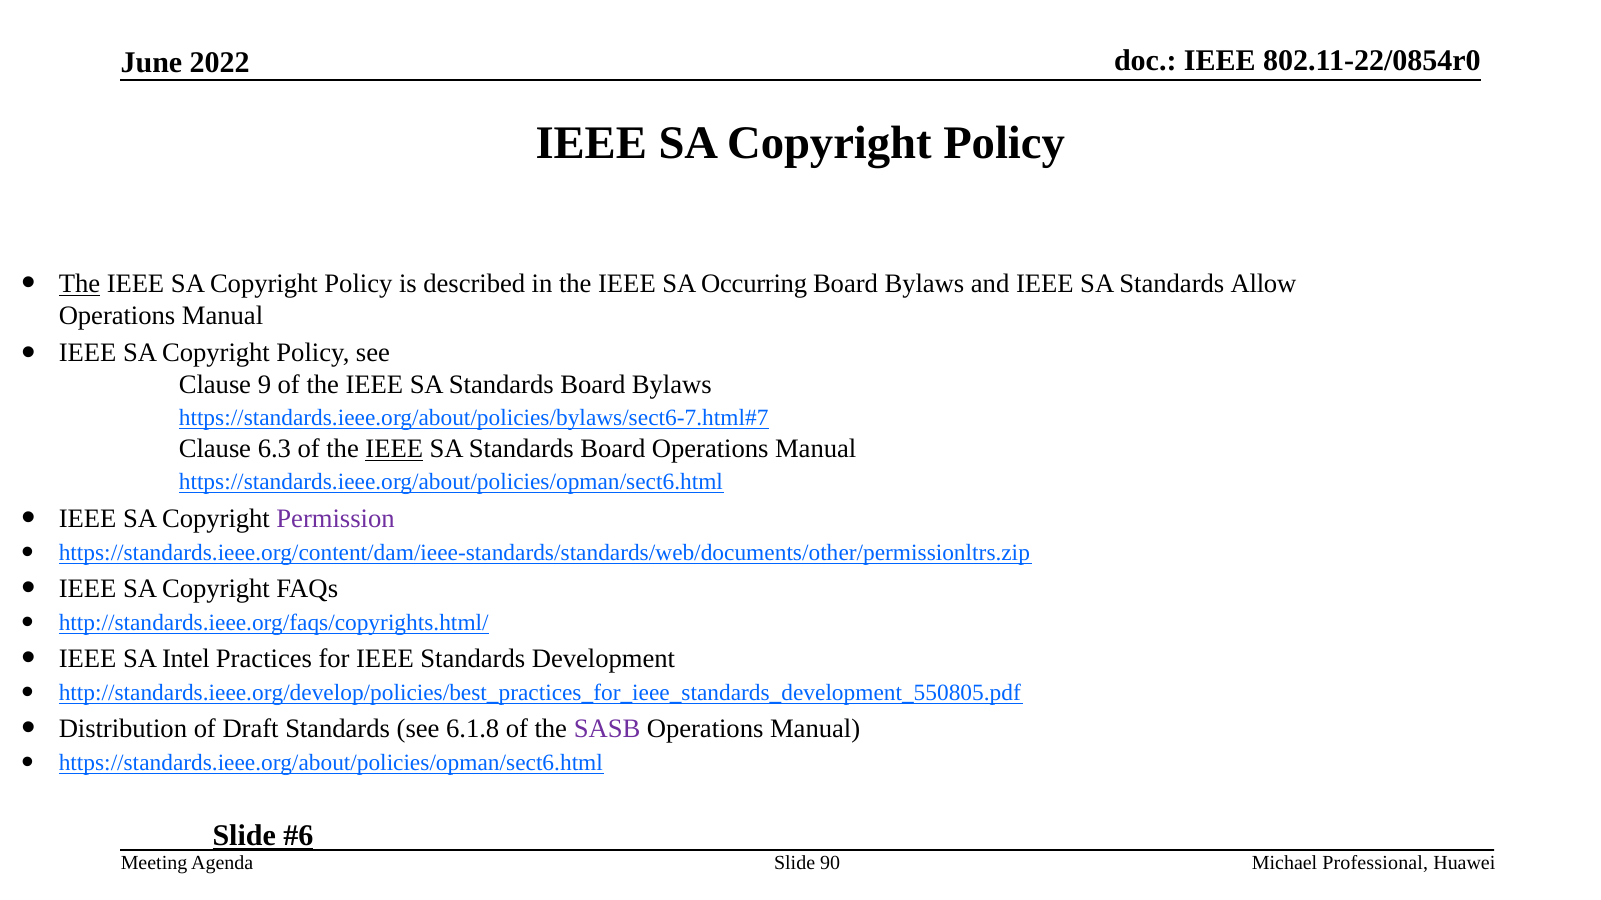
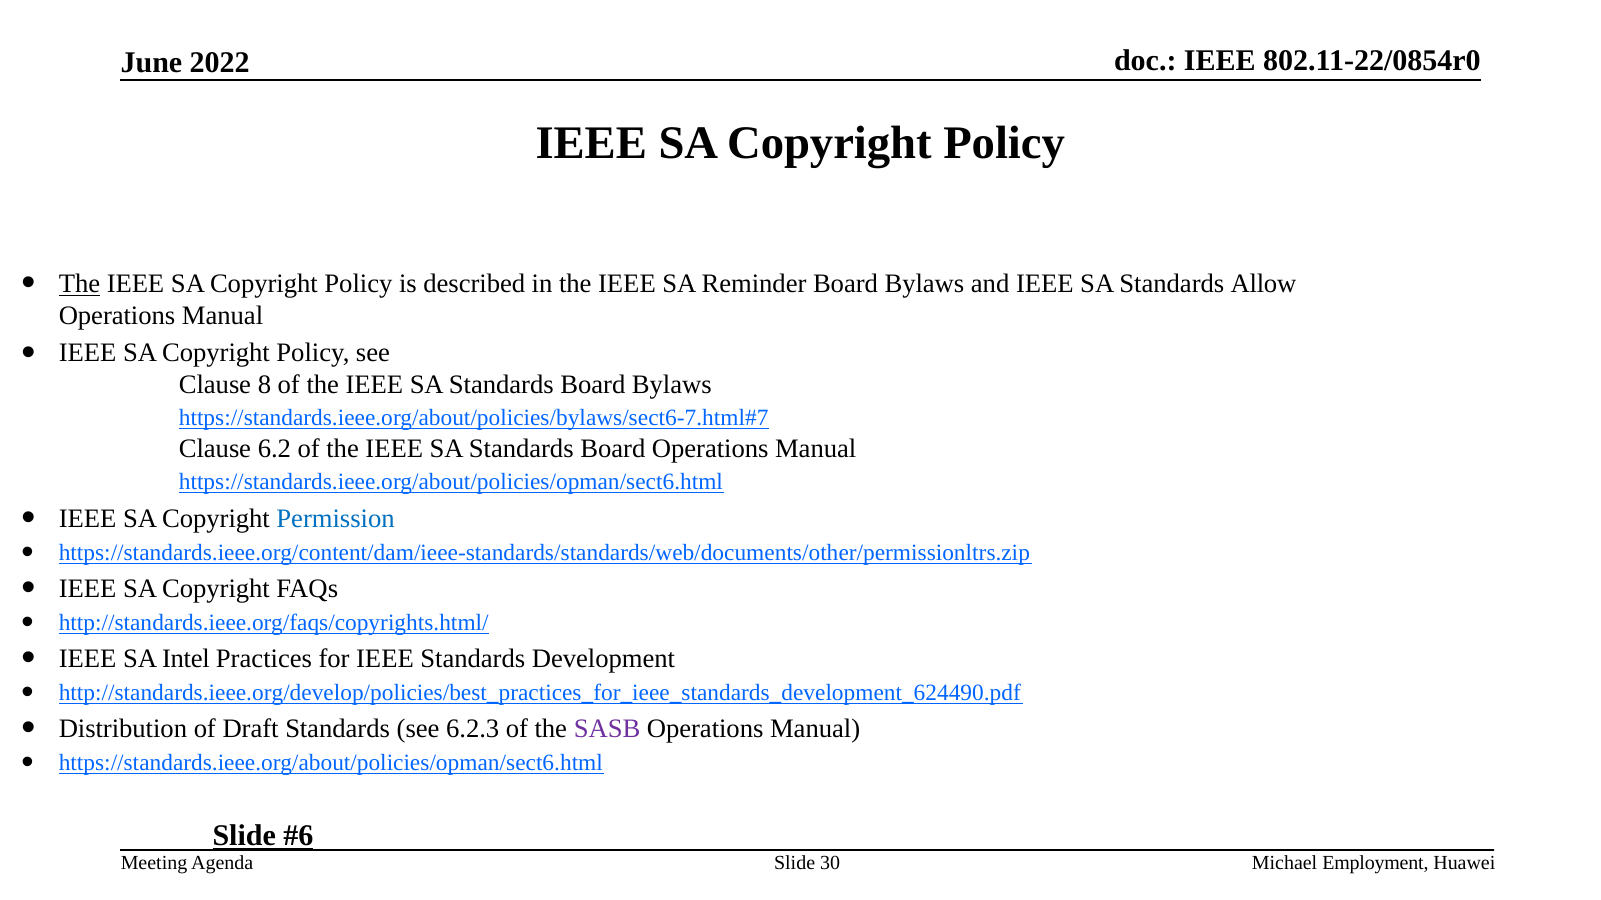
Occurring: Occurring -> Reminder
9: 9 -> 8
6.3: 6.3 -> 6.2
IEEE at (394, 449) underline: present -> none
Permission colour: purple -> blue
http://standards.ieee.org/develop/policies/best_practices_for_ieee_standards_development_550805.pdf: http://standards.ieee.org/develop/policies/best_practices_for_ieee_standards_development_550805.pdf -> http://standards.ieee.org/develop/policies/best_practices_for_ieee_standards_development_624490.pdf
6.1.8: 6.1.8 -> 6.2.3
90: 90 -> 30
Professional: Professional -> Employment
